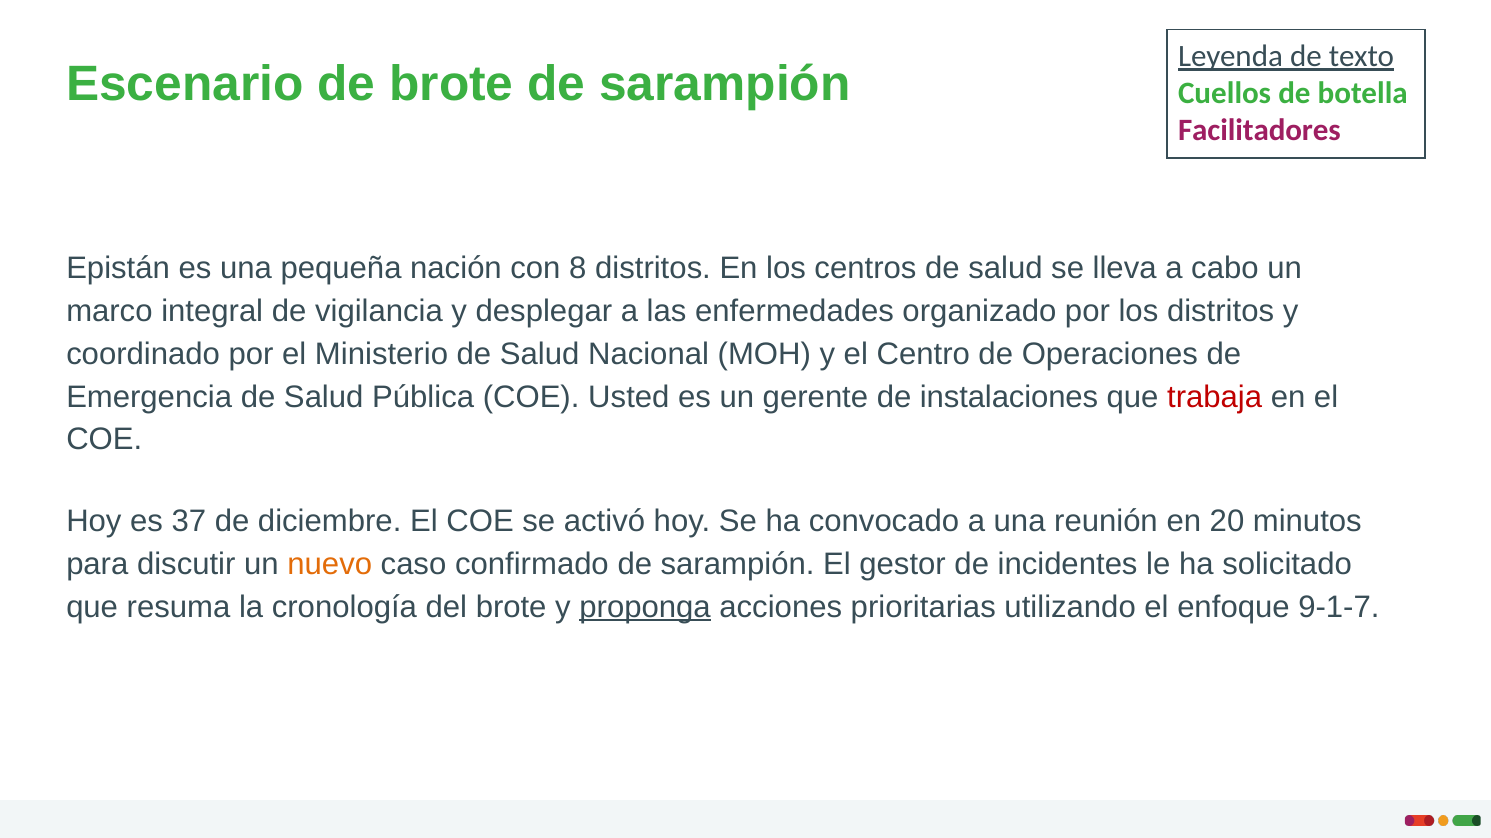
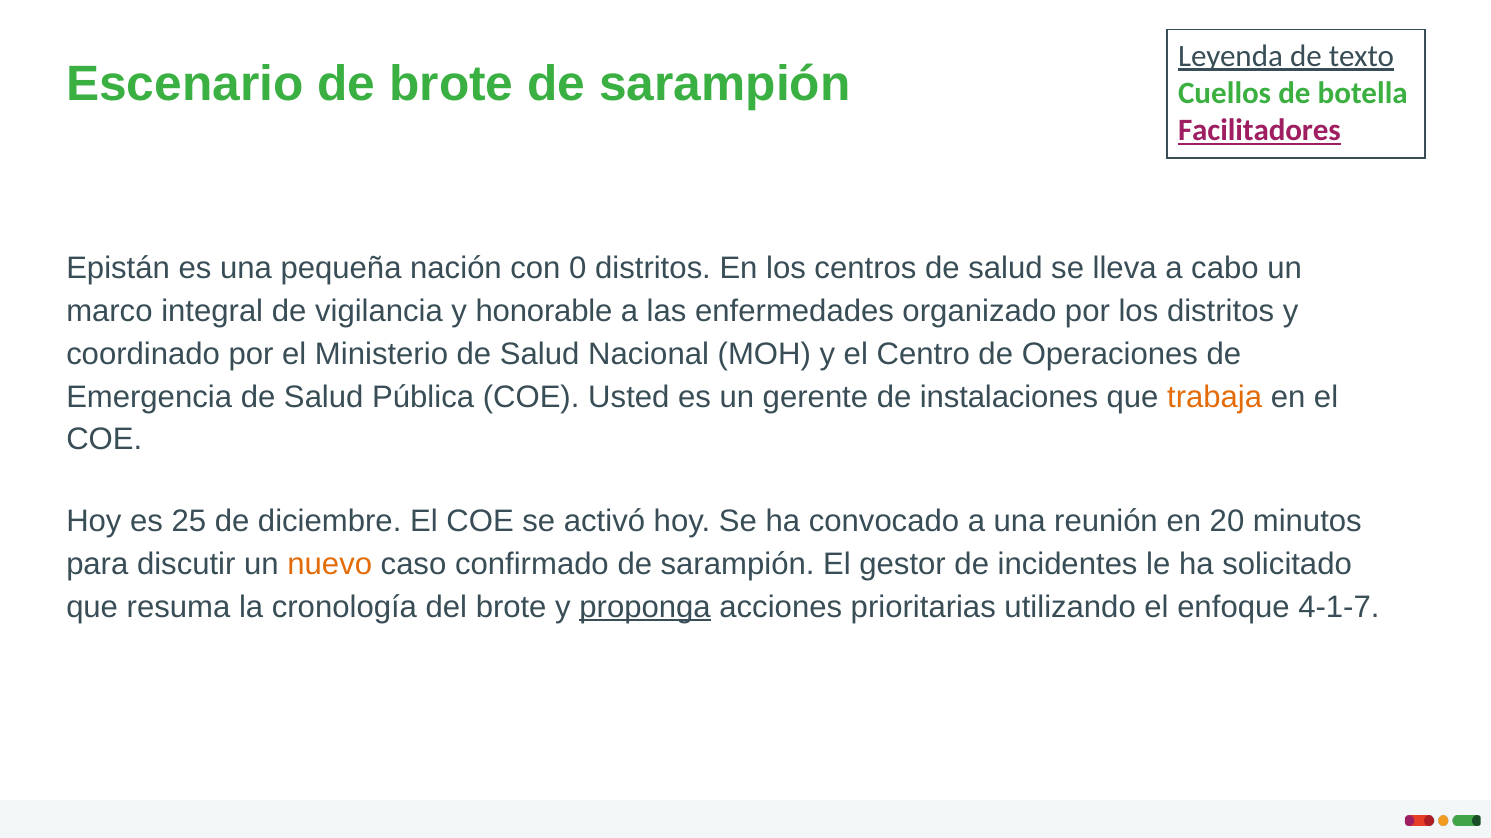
Facilitadores underline: none -> present
8: 8 -> 0
desplegar: desplegar -> honorable
trabaja colour: red -> orange
37: 37 -> 25
9-1-7: 9-1-7 -> 4-1-7
